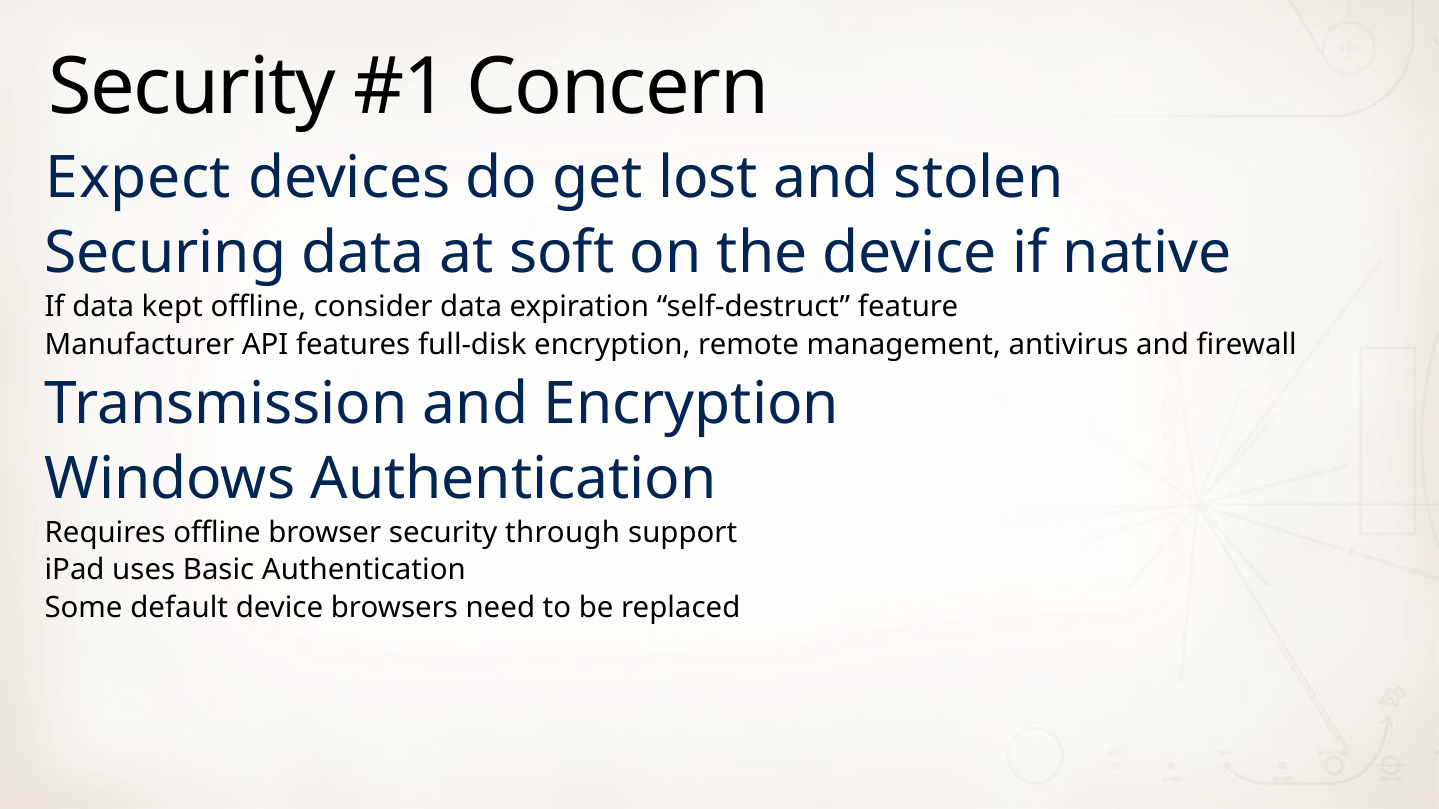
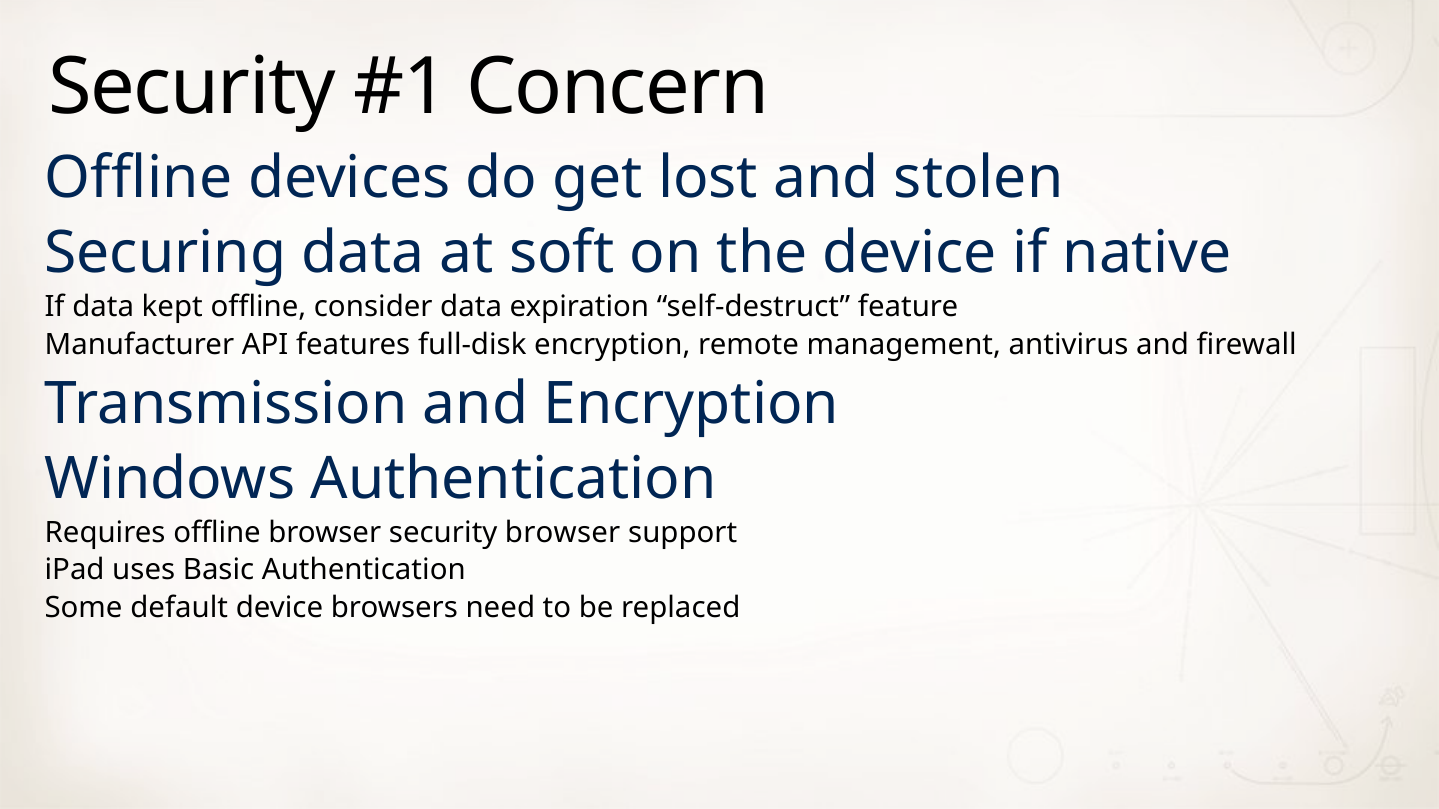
Expect at (138, 178): Expect -> Offline
security through: through -> browser
